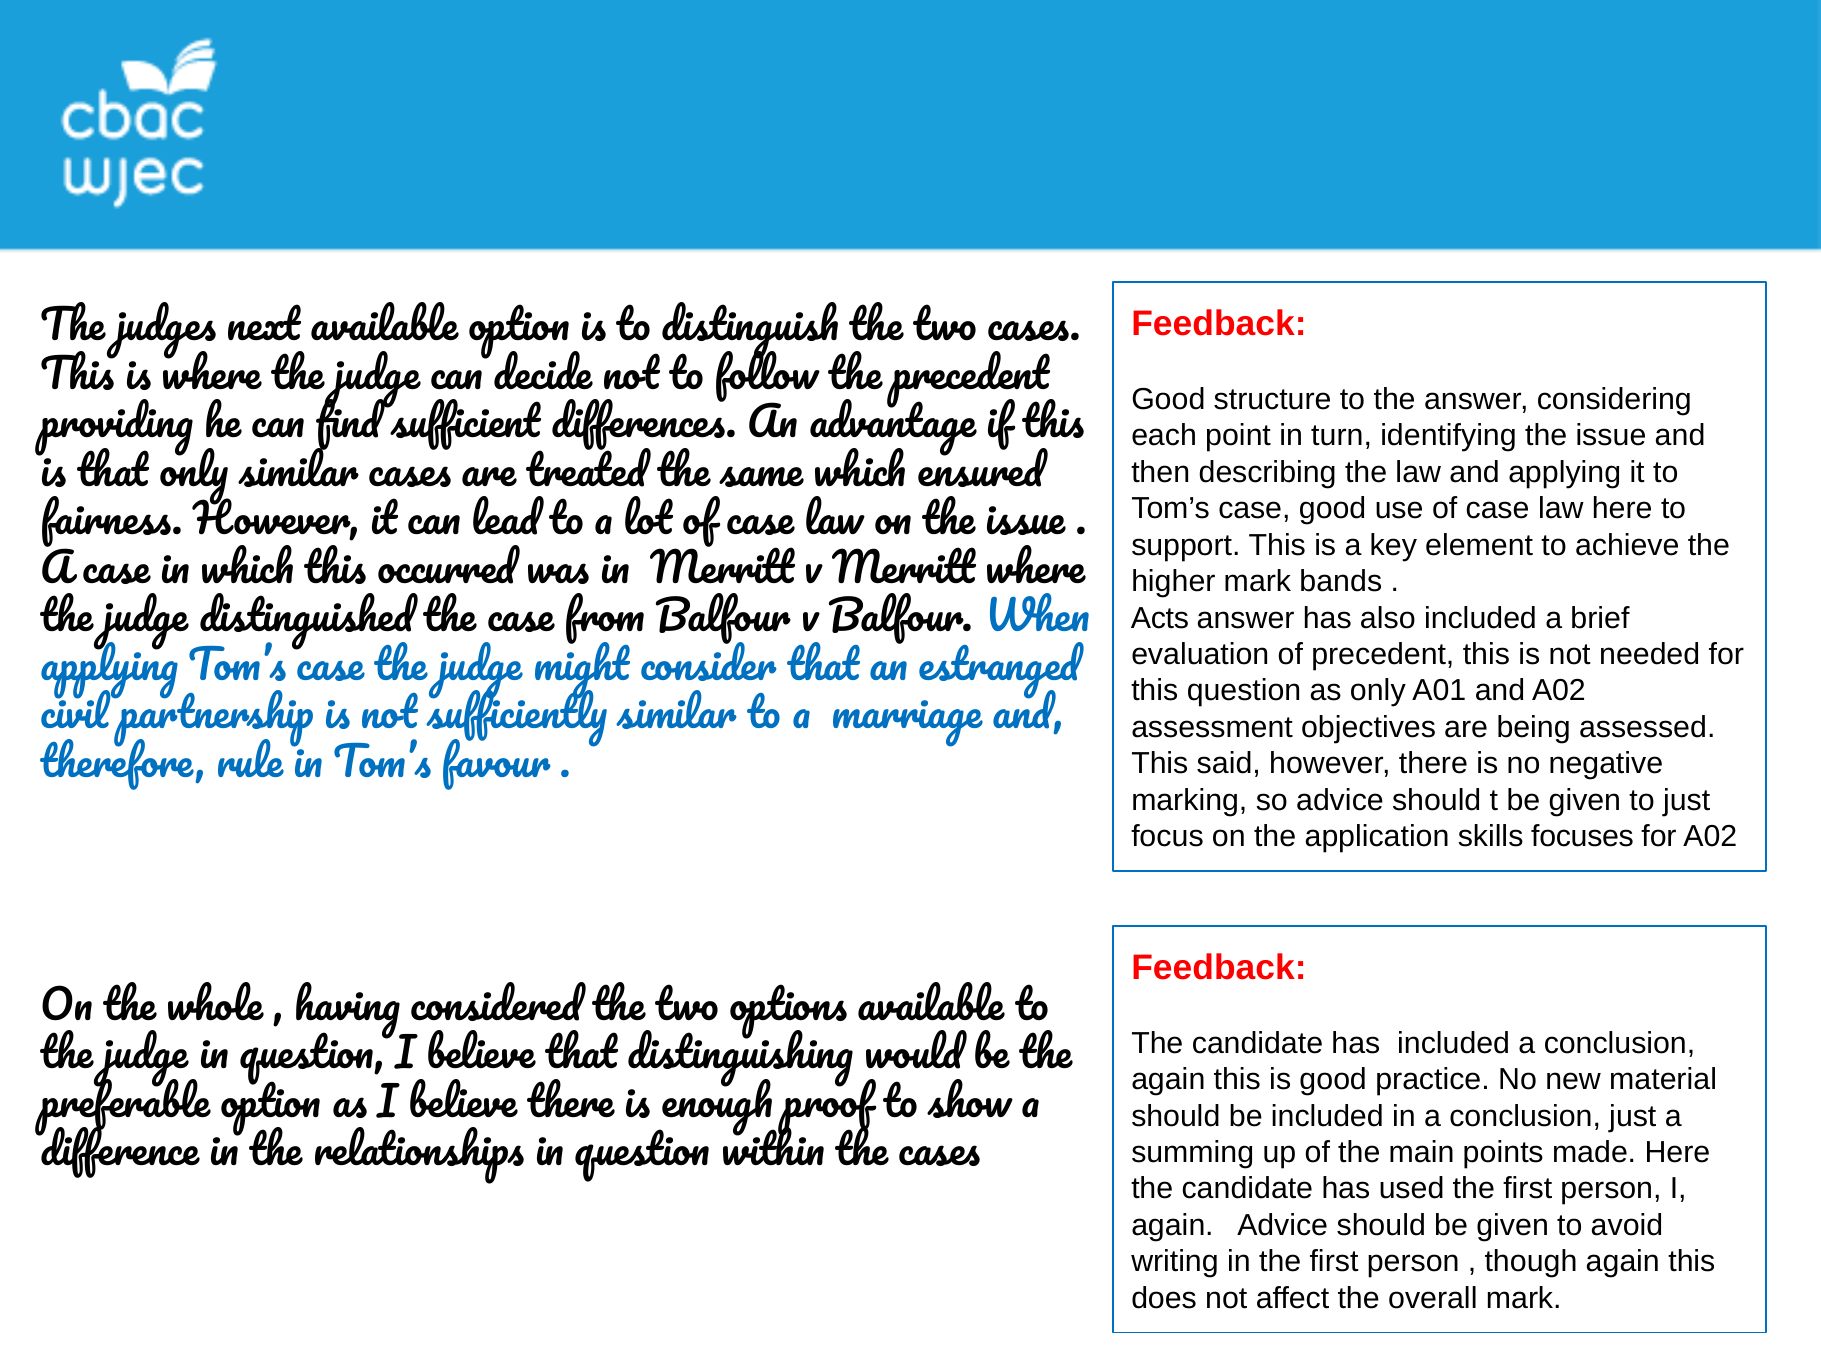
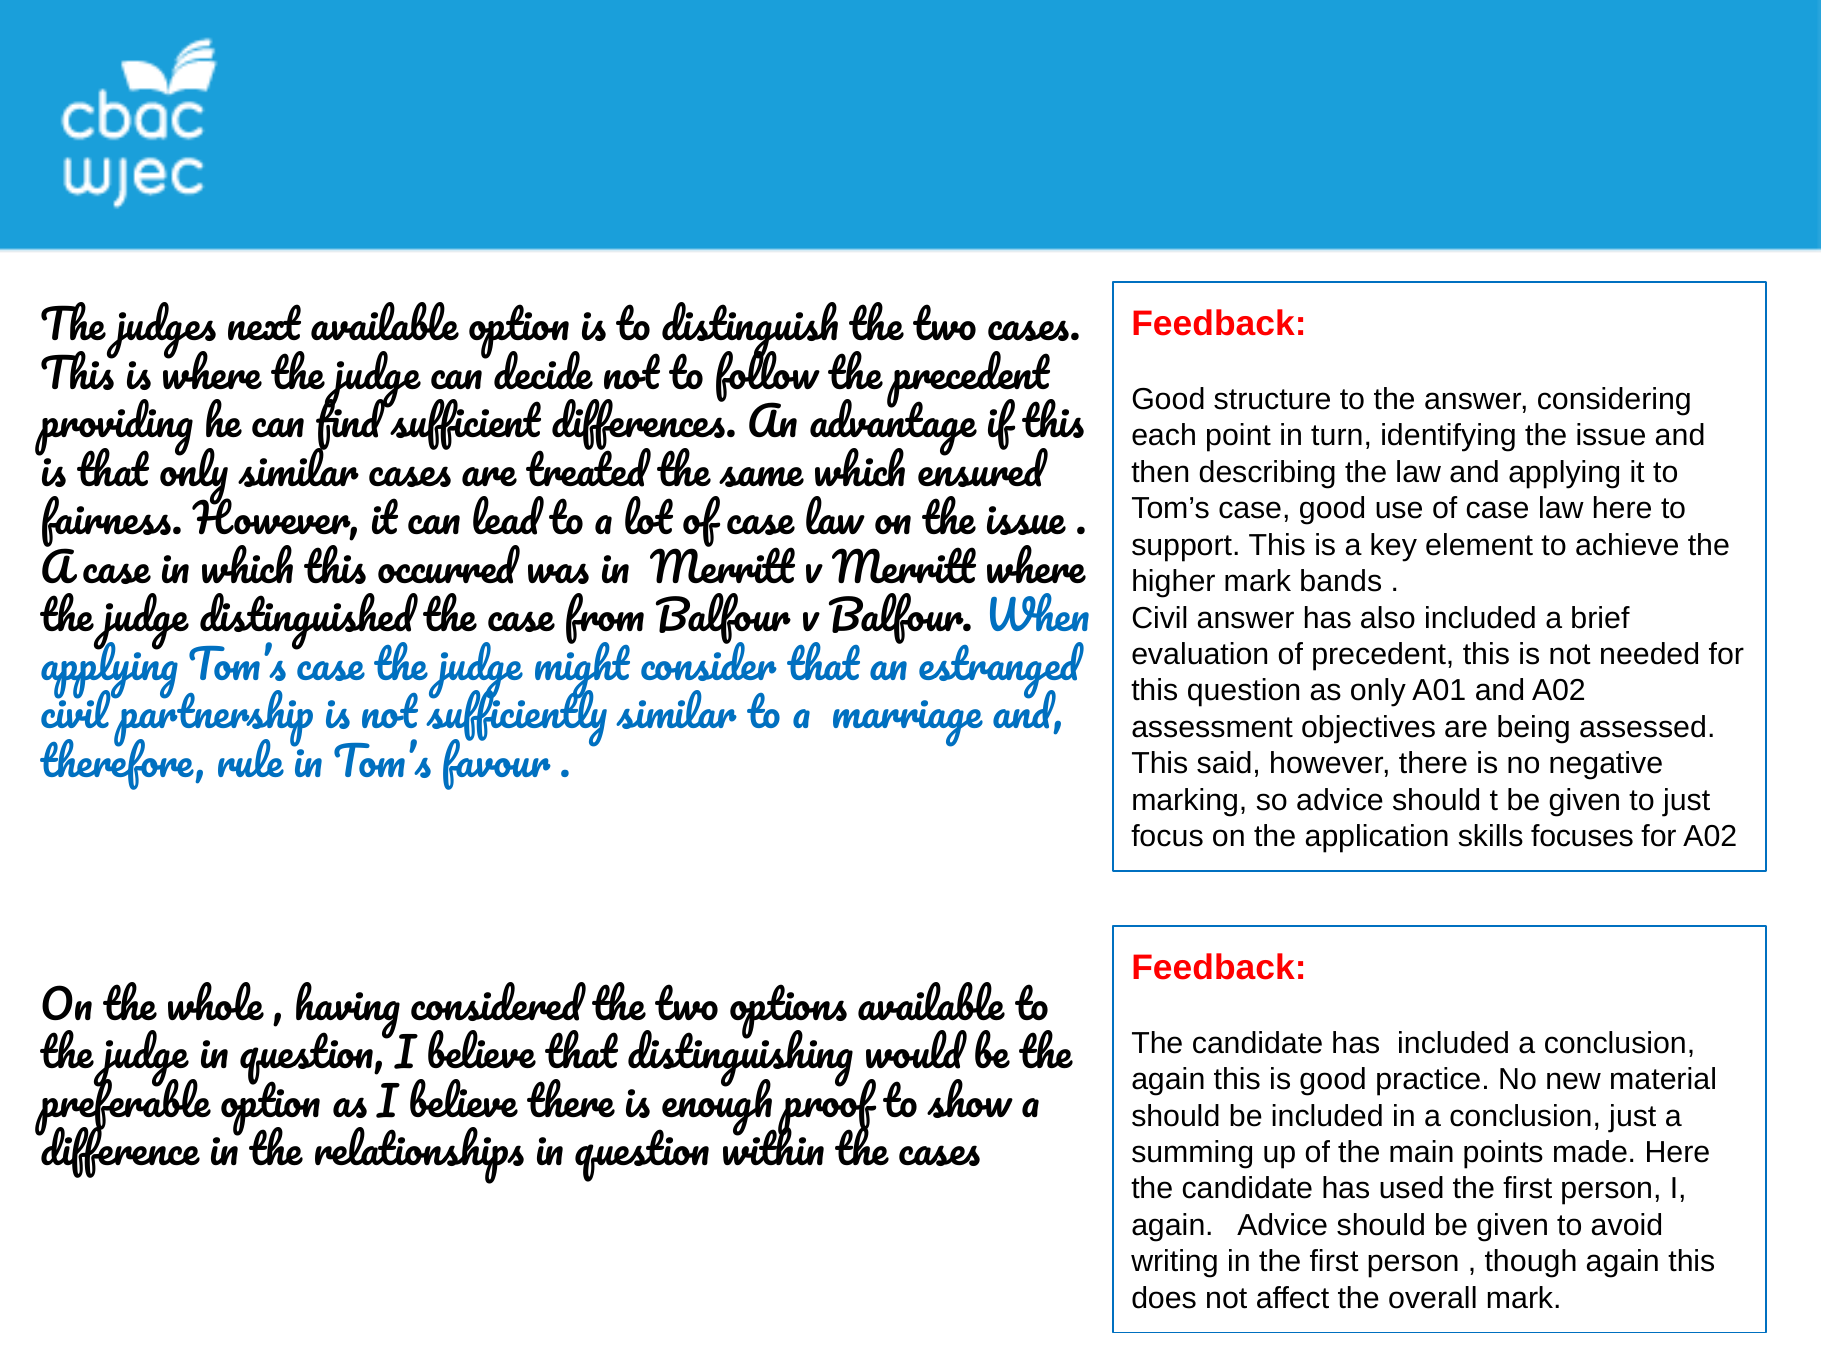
Acts at (1160, 618): Acts -> Civil
